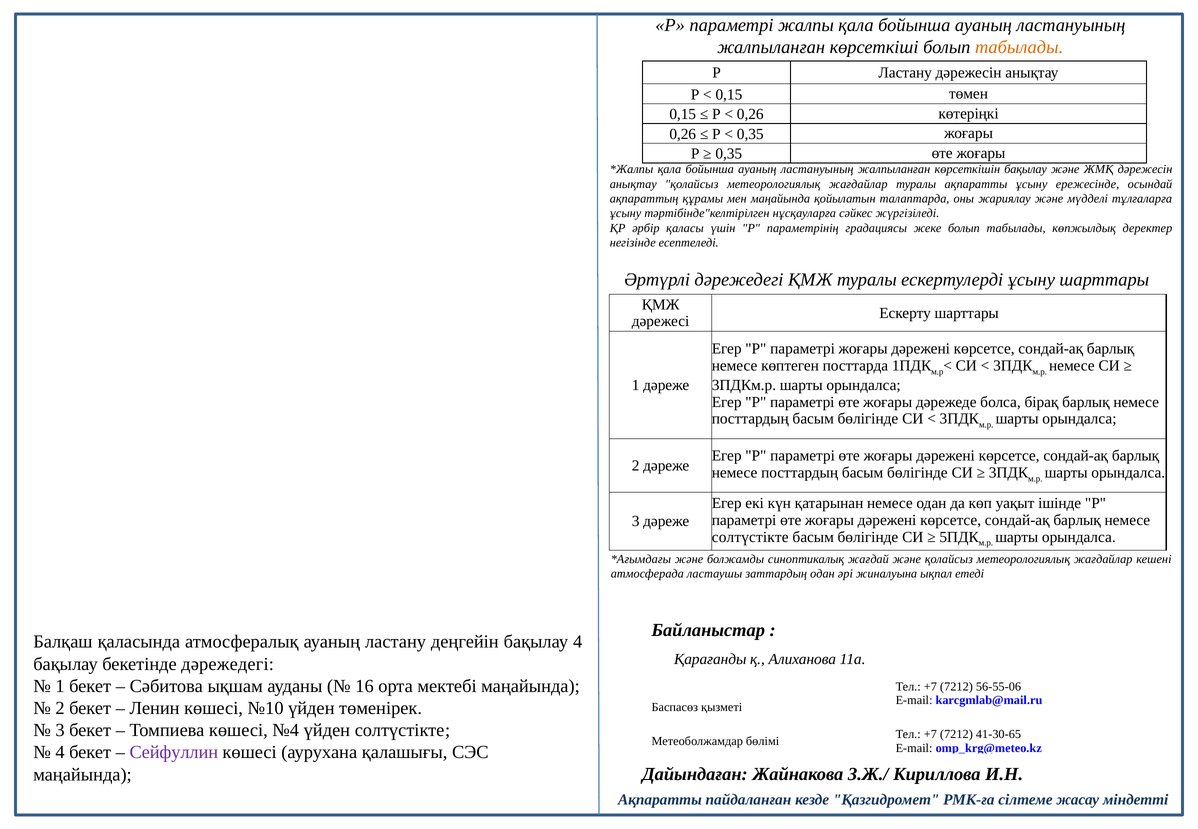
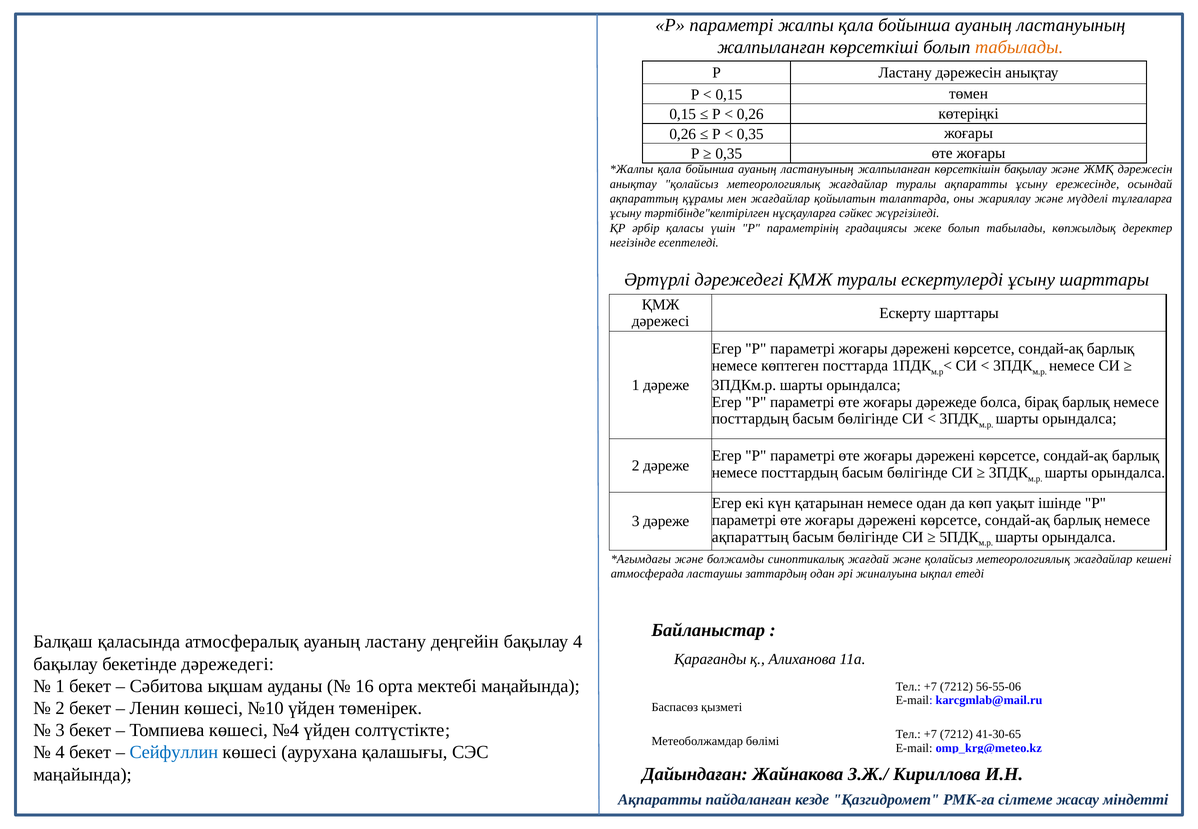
мен маңайында: маңайында -> жағдайлар
солтүстікте at (750, 537): солтүстікте -> ақпараттың
Сейфуллин colour: purple -> blue
